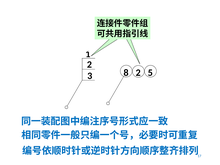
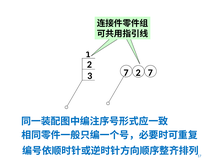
3 8: 8 -> 7
2 5: 5 -> 7
